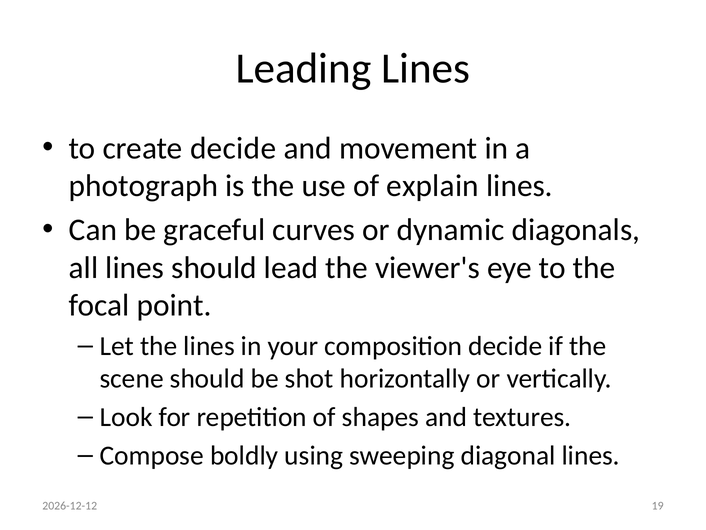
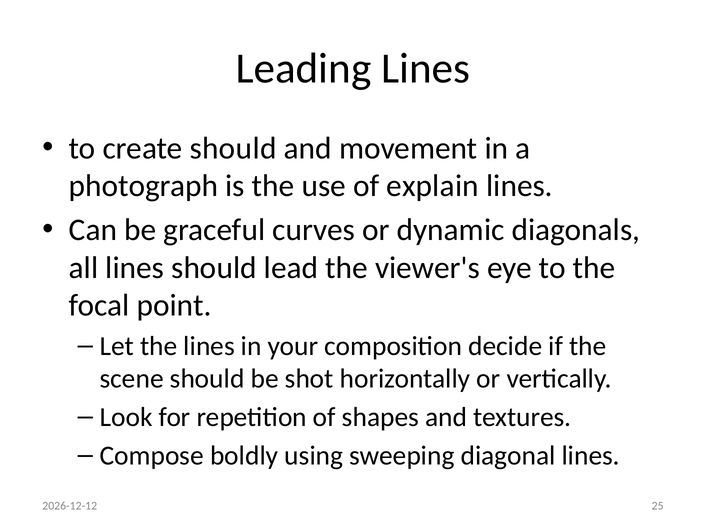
create decide: decide -> should
19: 19 -> 25
